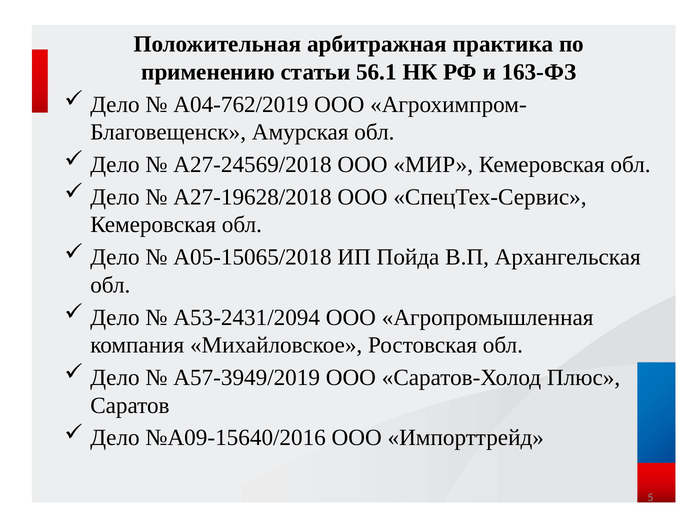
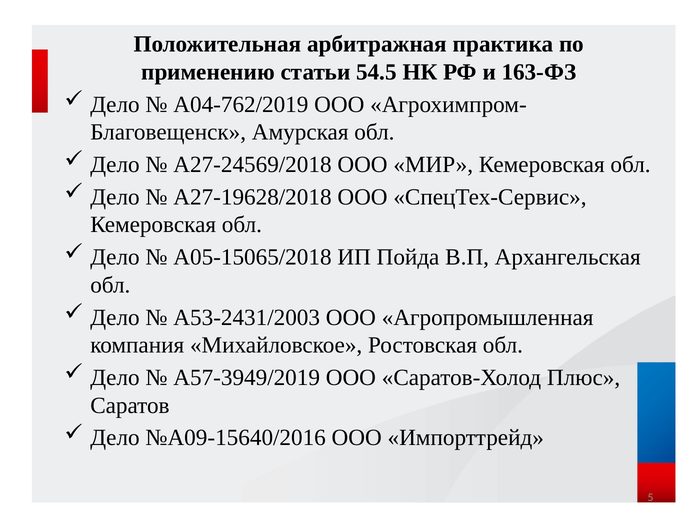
56.1: 56.1 -> 54.5
А53-2431/2094: А53-2431/2094 -> А53-2431/2003
